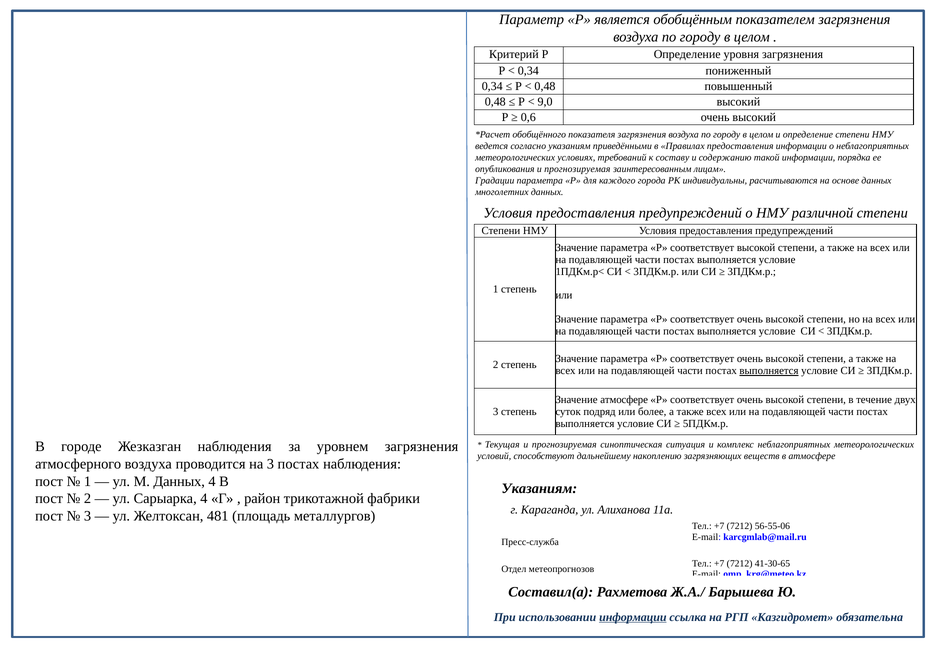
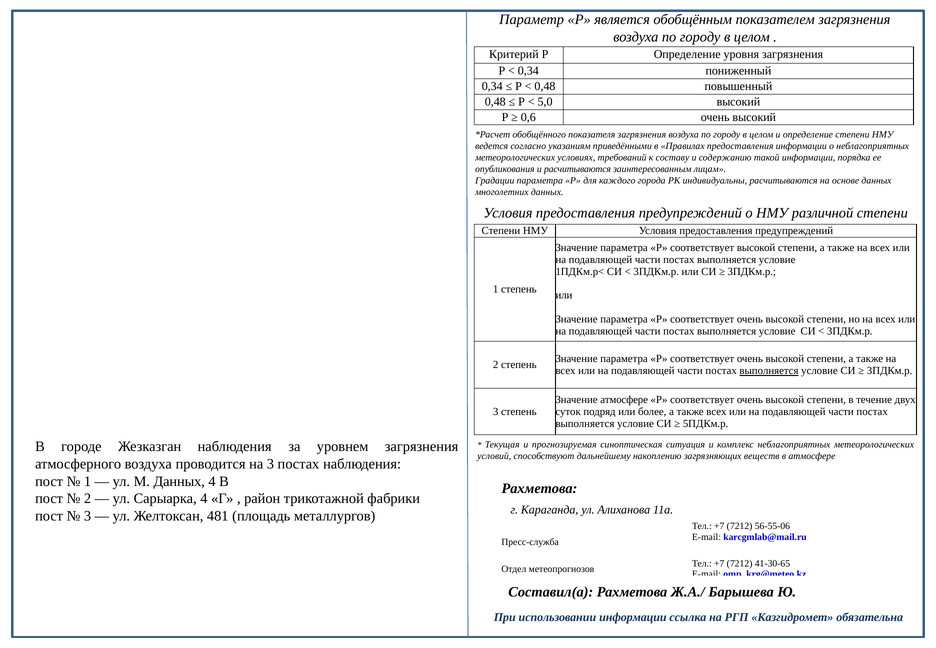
9,0: 9,0 -> 5,0
опубликования и прогнозируемая: прогнозируемая -> расчитываются
Указаниям at (539, 489): Указаниям -> Рахметова
информации at (633, 617) underline: present -> none
